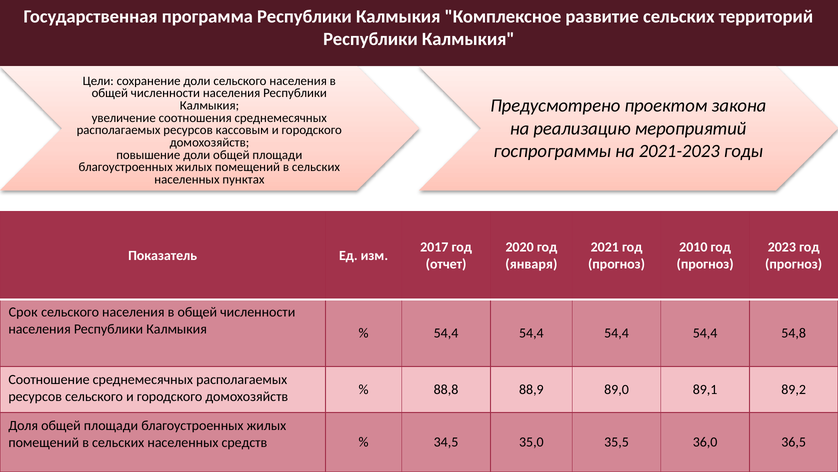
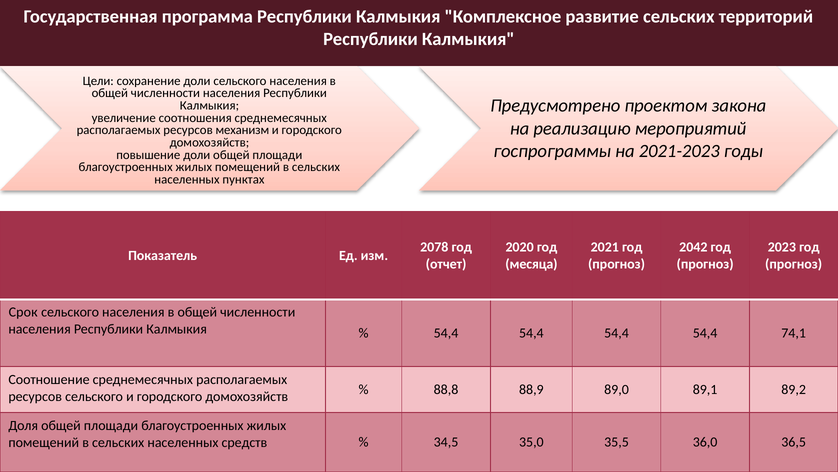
кассовым: кассовым -> механизм
2017: 2017 -> 2078
2010: 2010 -> 2042
января: января -> месяца
54,8: 54,8 -> 74,1
